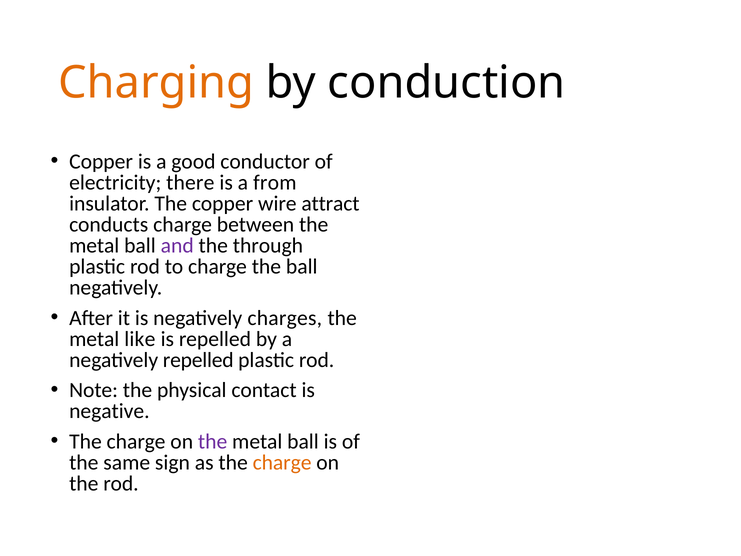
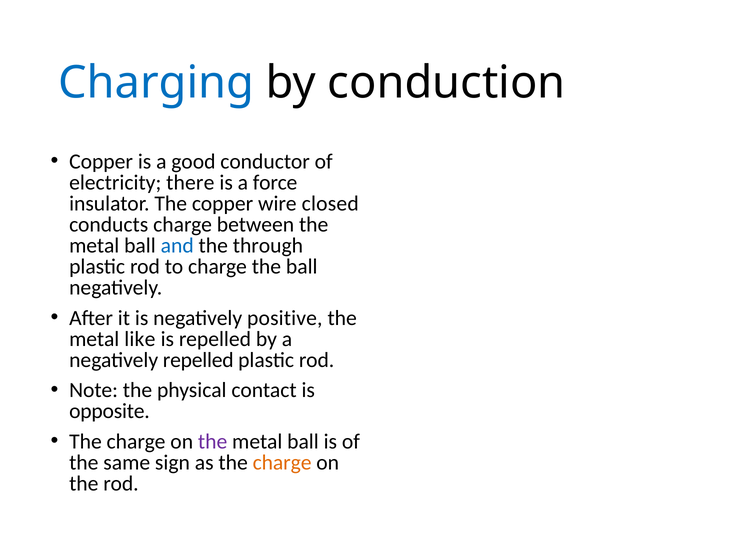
Charging colour: orange -> blue
from: from -> force
attract: attract -> closed
and colour: purple -> blue
charges: charges -> positive
negative: negative -> opposite
